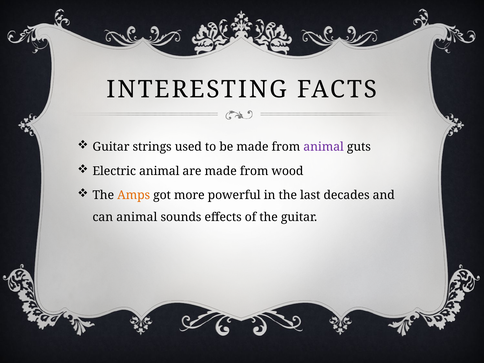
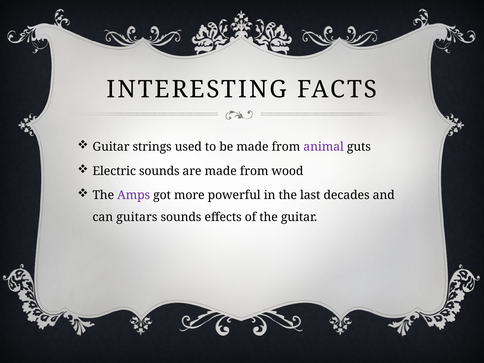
Electric animal: animal -> sounds
Amps colour: orange -> purple
can animal: animal -> guitars
